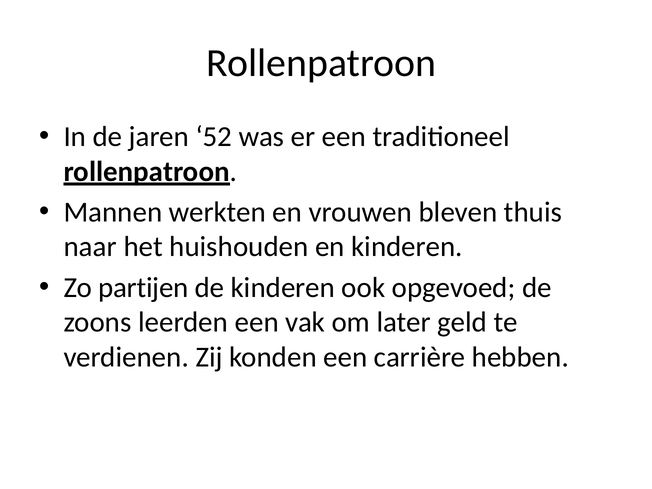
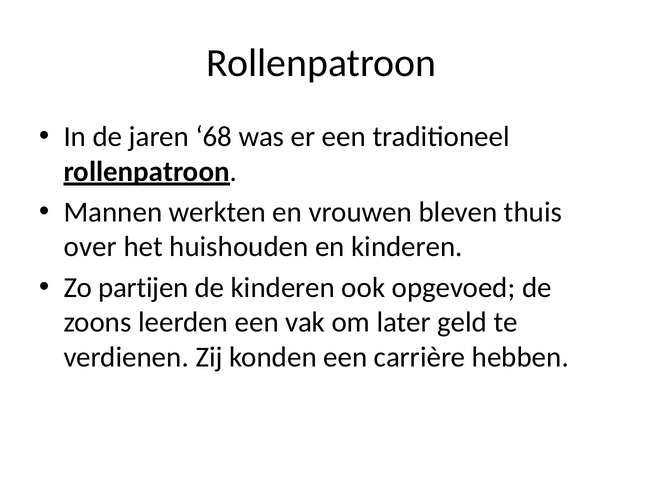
52: 52 -> 68
naar: naar -> over
